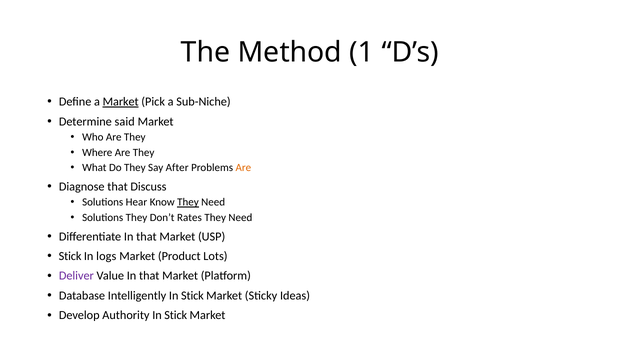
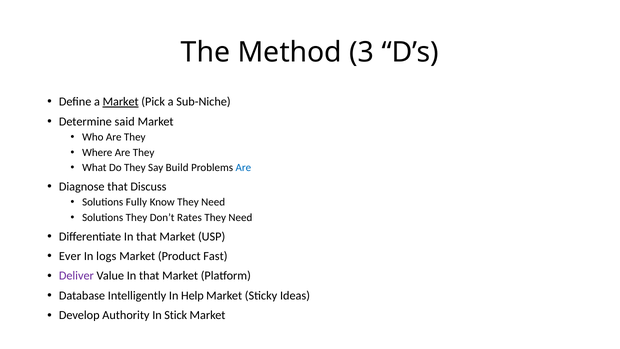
1: 1 -> 3
After: After -> Build
Are at (243, 167) colour: orange -> blue
Hear: Hear -> Fully
They at (188, 202) underline: present -> none
Stick at (70, 256): Stick -> Ever
Lots: Lots -> Fast
Intelligently In Stick: Stick -> Help
